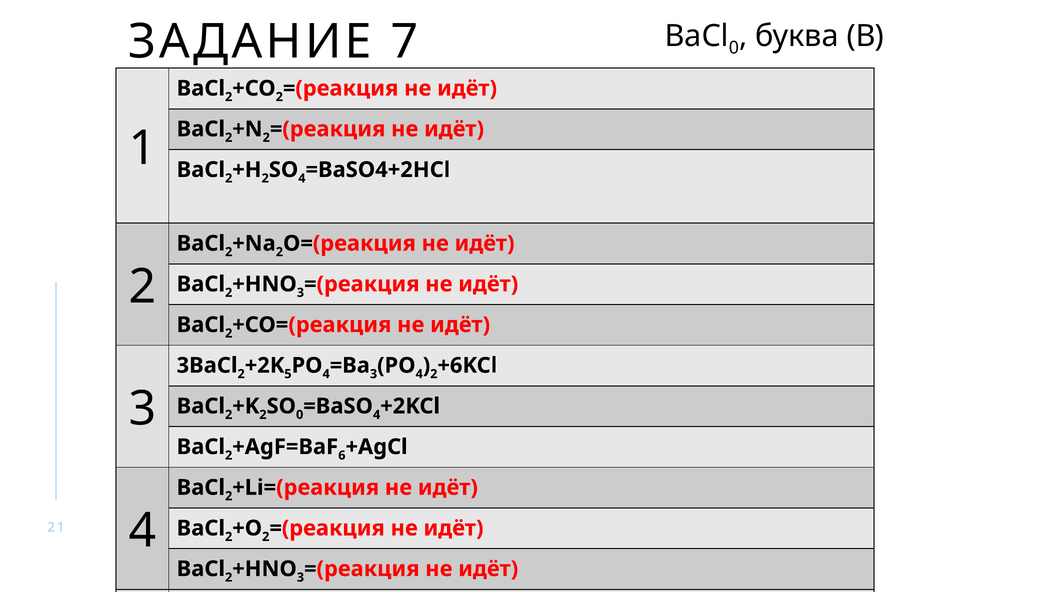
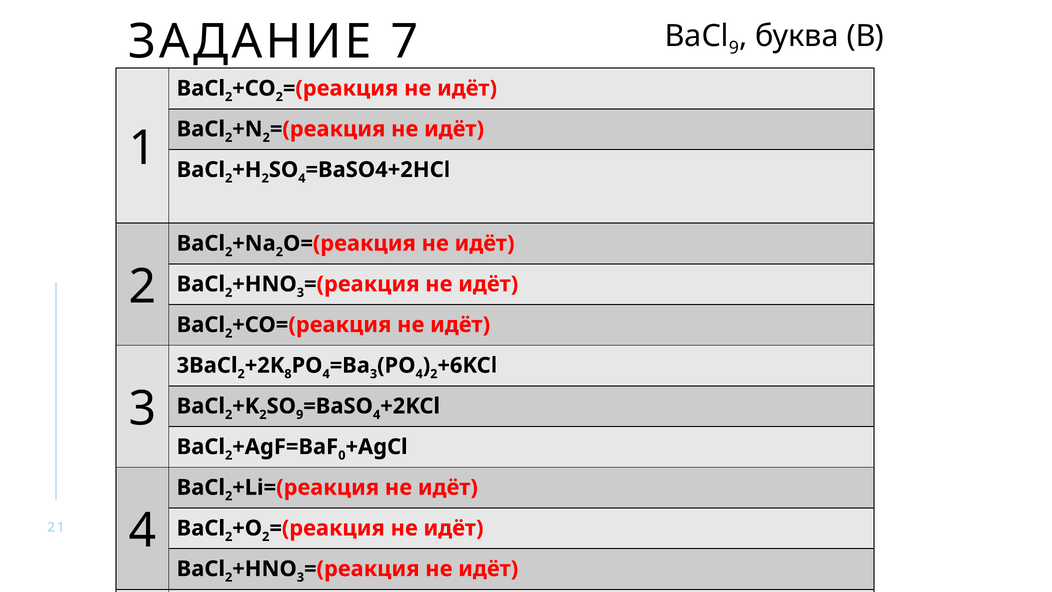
0 at (734, 48): 0 -> 9
5 at (288, 374): 5 -> 8
0 at (300, 415): 0 -> 9
6: 6 -> 0
